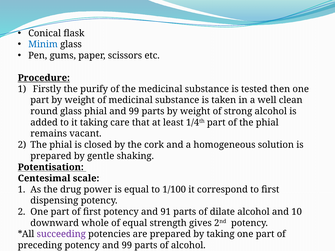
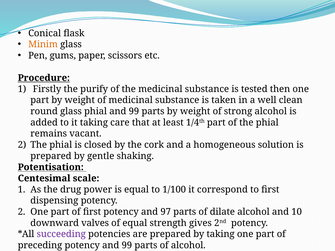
Minim colour: blue -> orange
91: 91 -> 97
whole: whole -> valves
